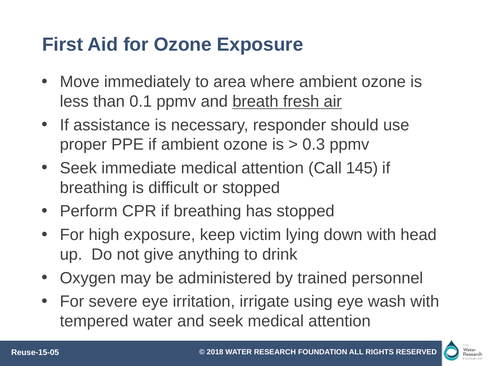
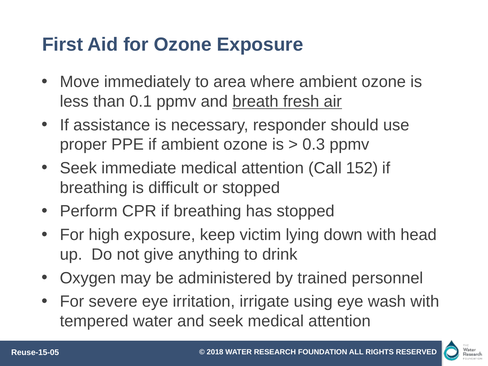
145: 145 -> 152
